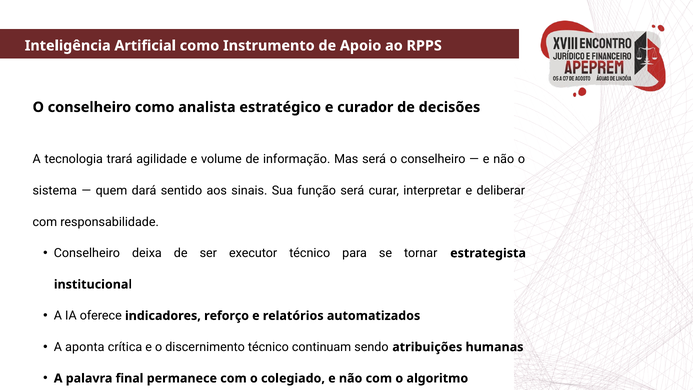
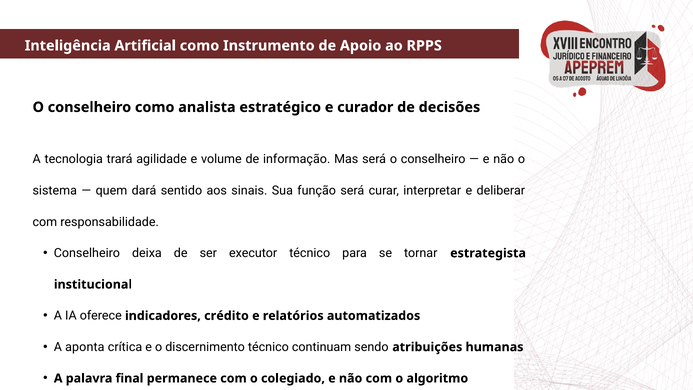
reforço: reforço -> crédito
